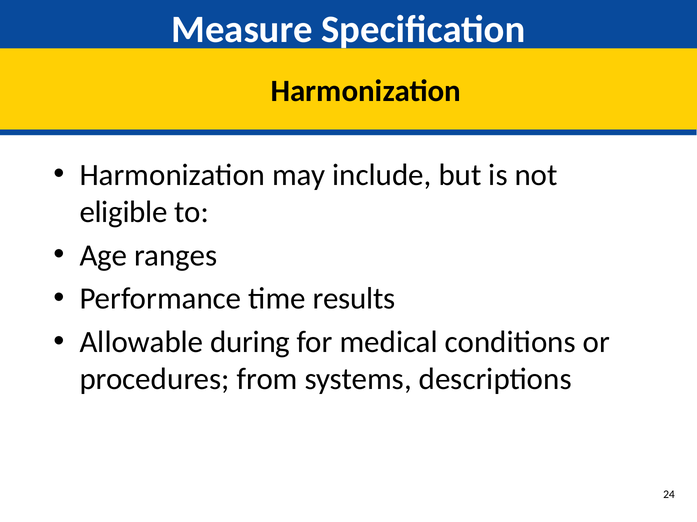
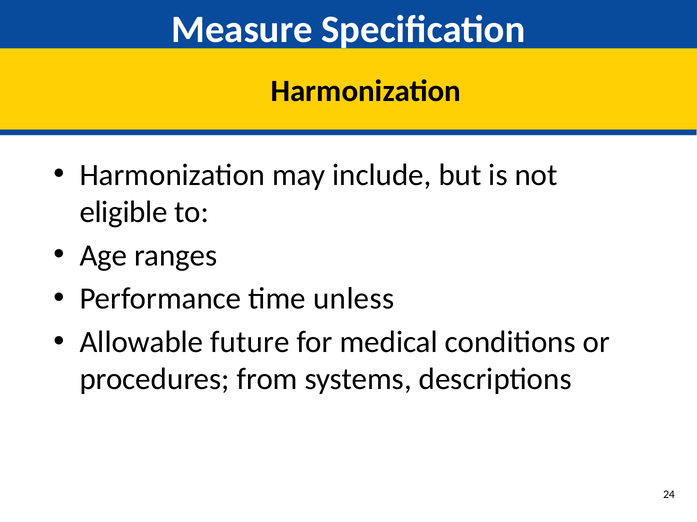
results: results -> unless
during: during -> future
